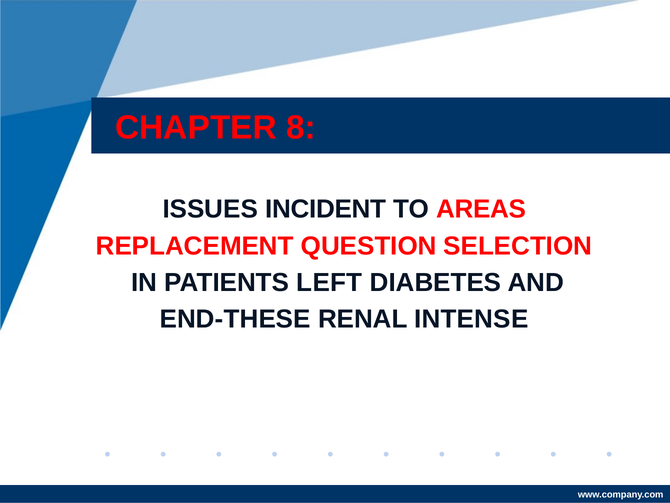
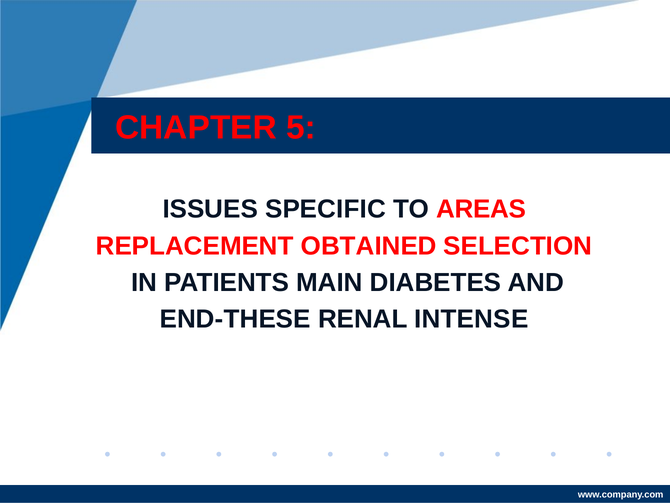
8: 8 -> 5
INCIDENT: INCIDENT -> SPECIFIC
QUESTION: QUESTION -> OBTAINED
LEFT: LEFT -> MAIN
